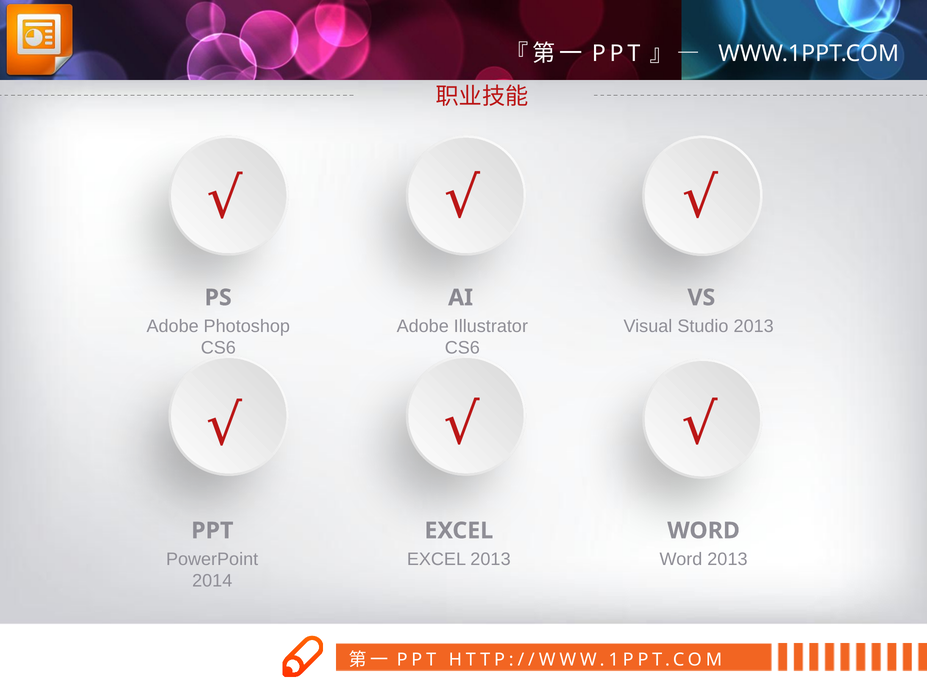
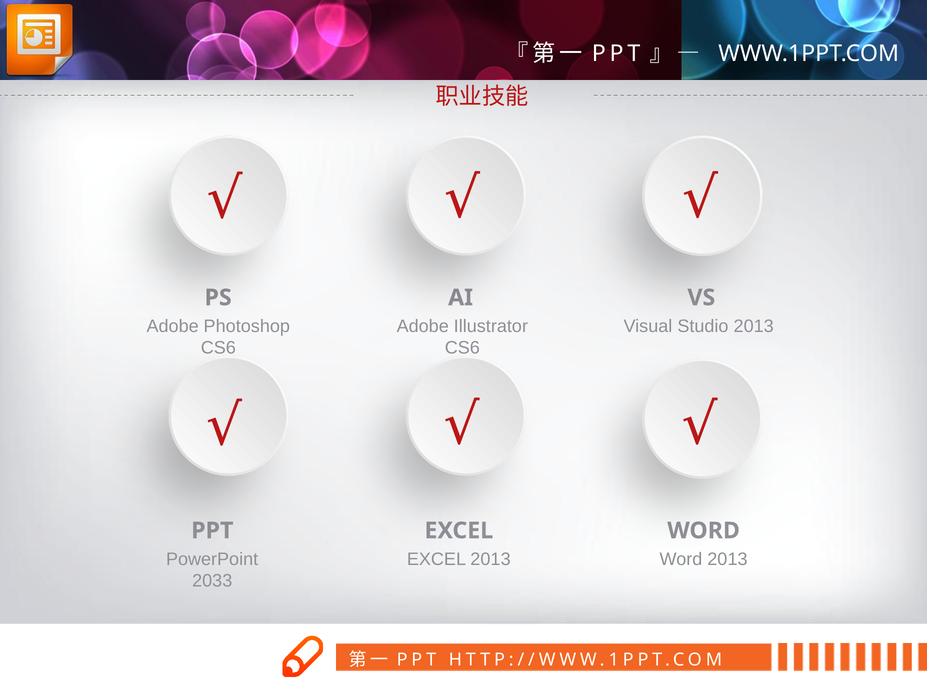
2014: 2014 -> 2033
